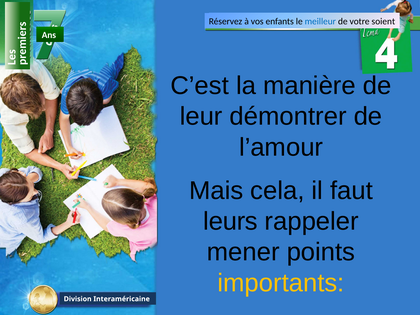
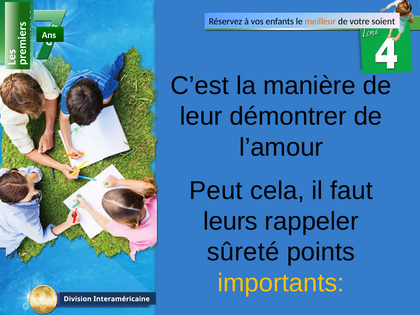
meilleur colour: blue -> orange
Mais: Mais -> Peut
mener: mener -> sûreté
